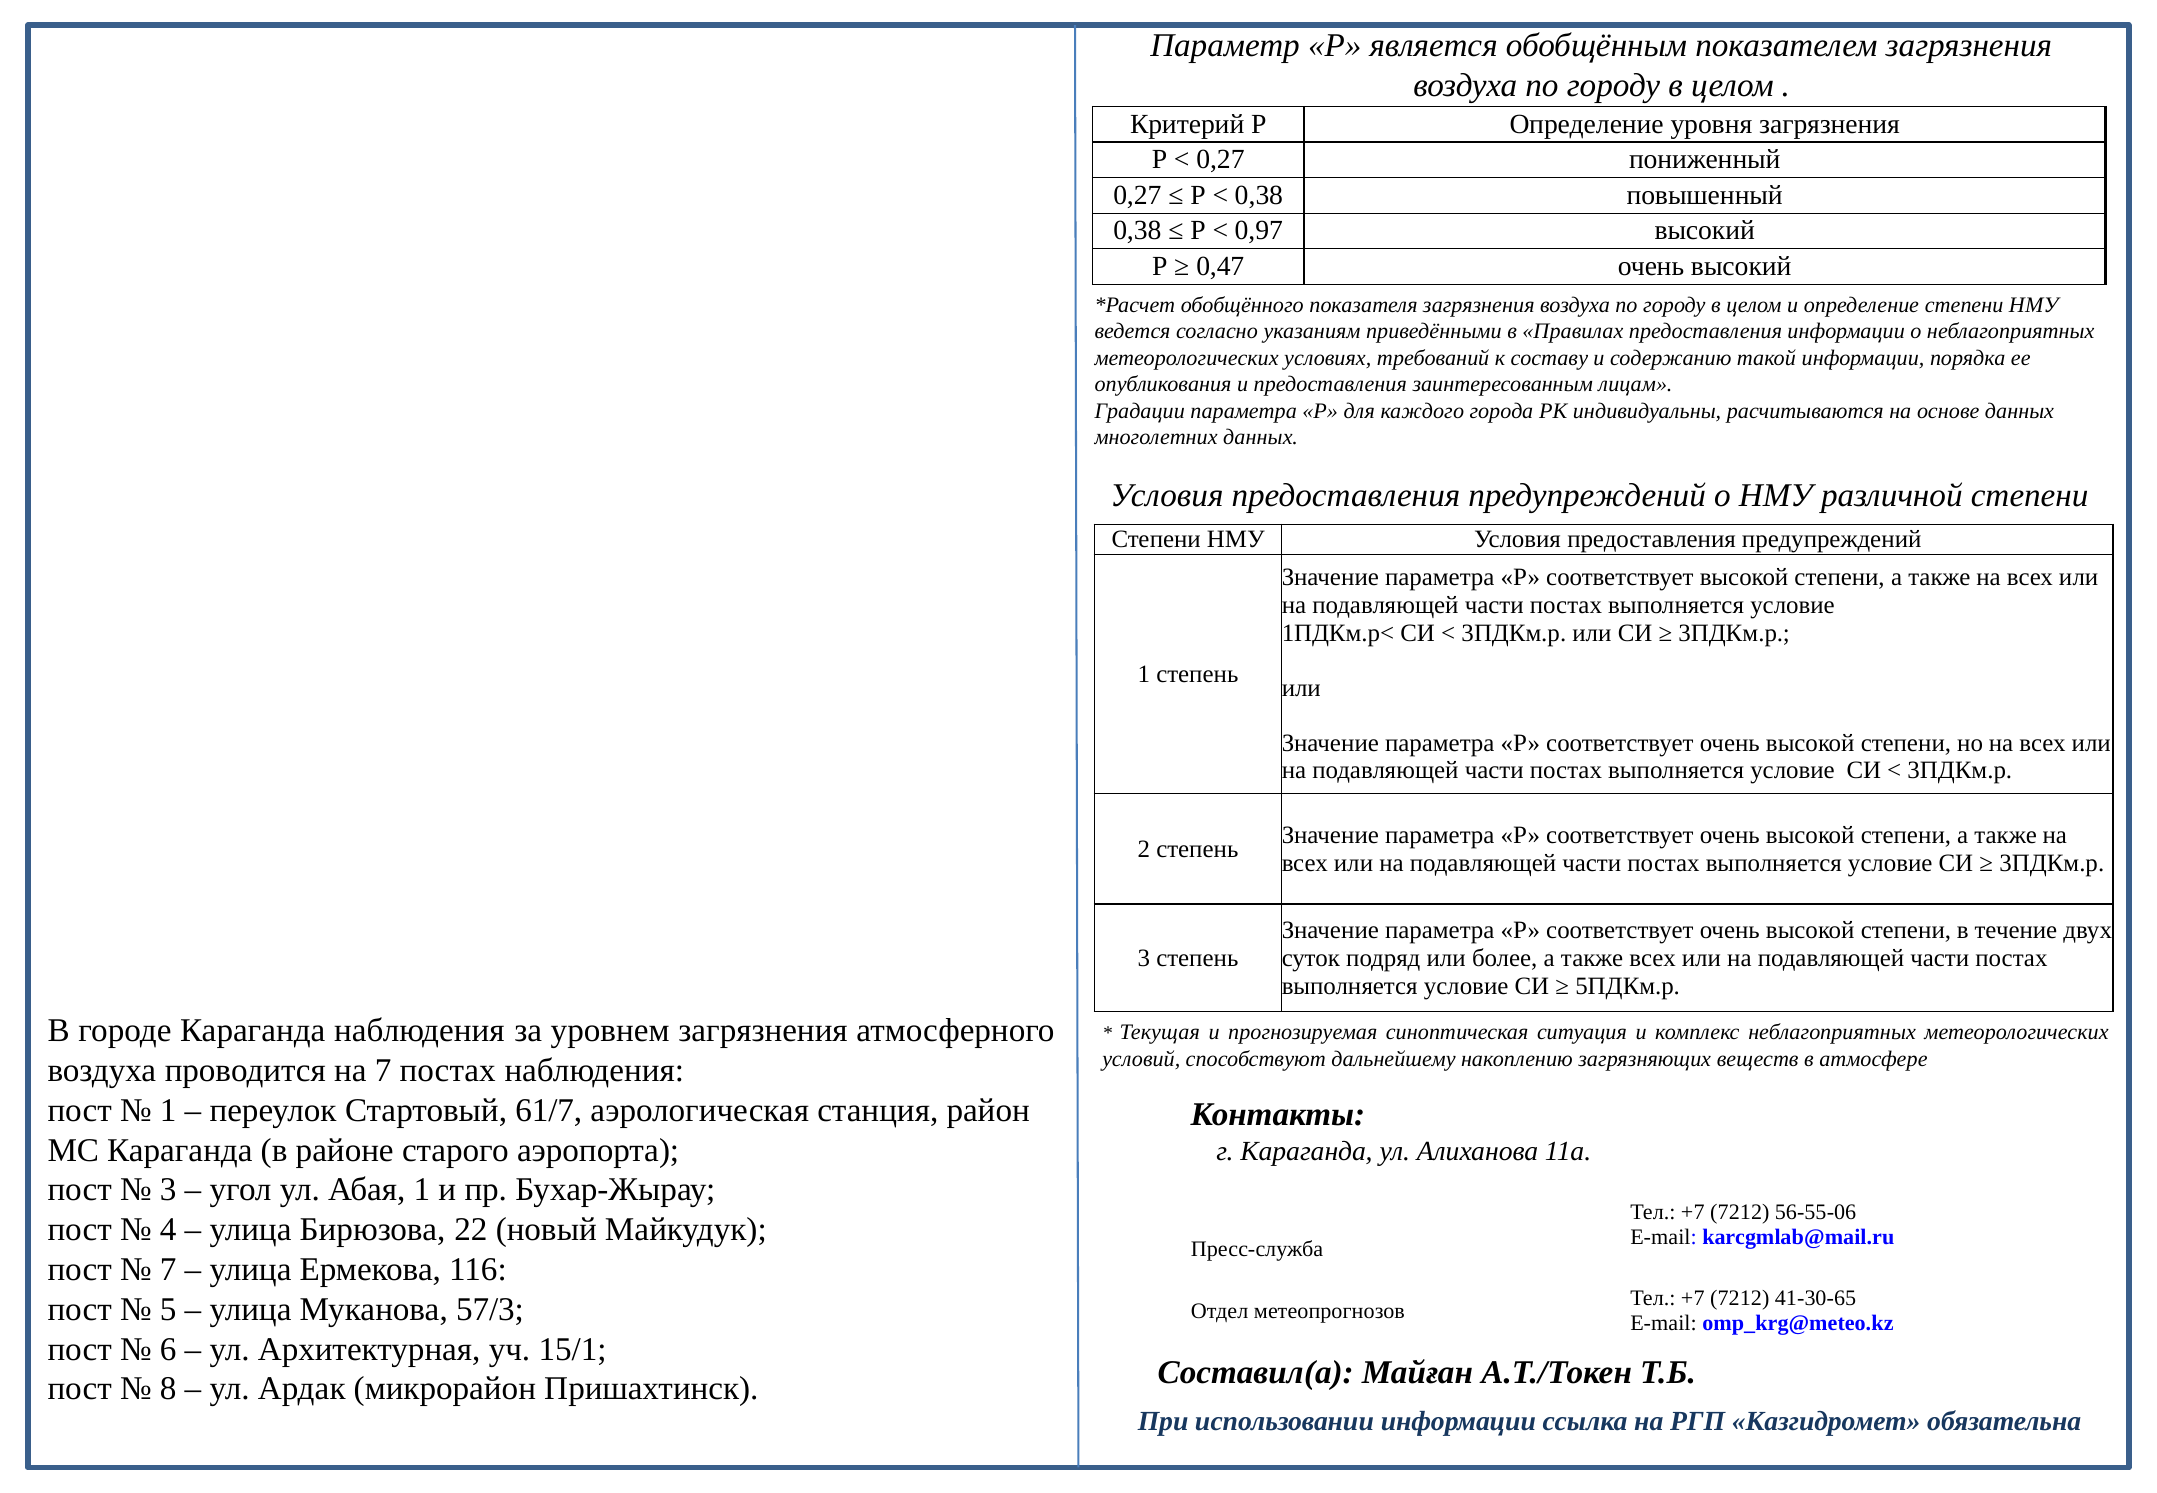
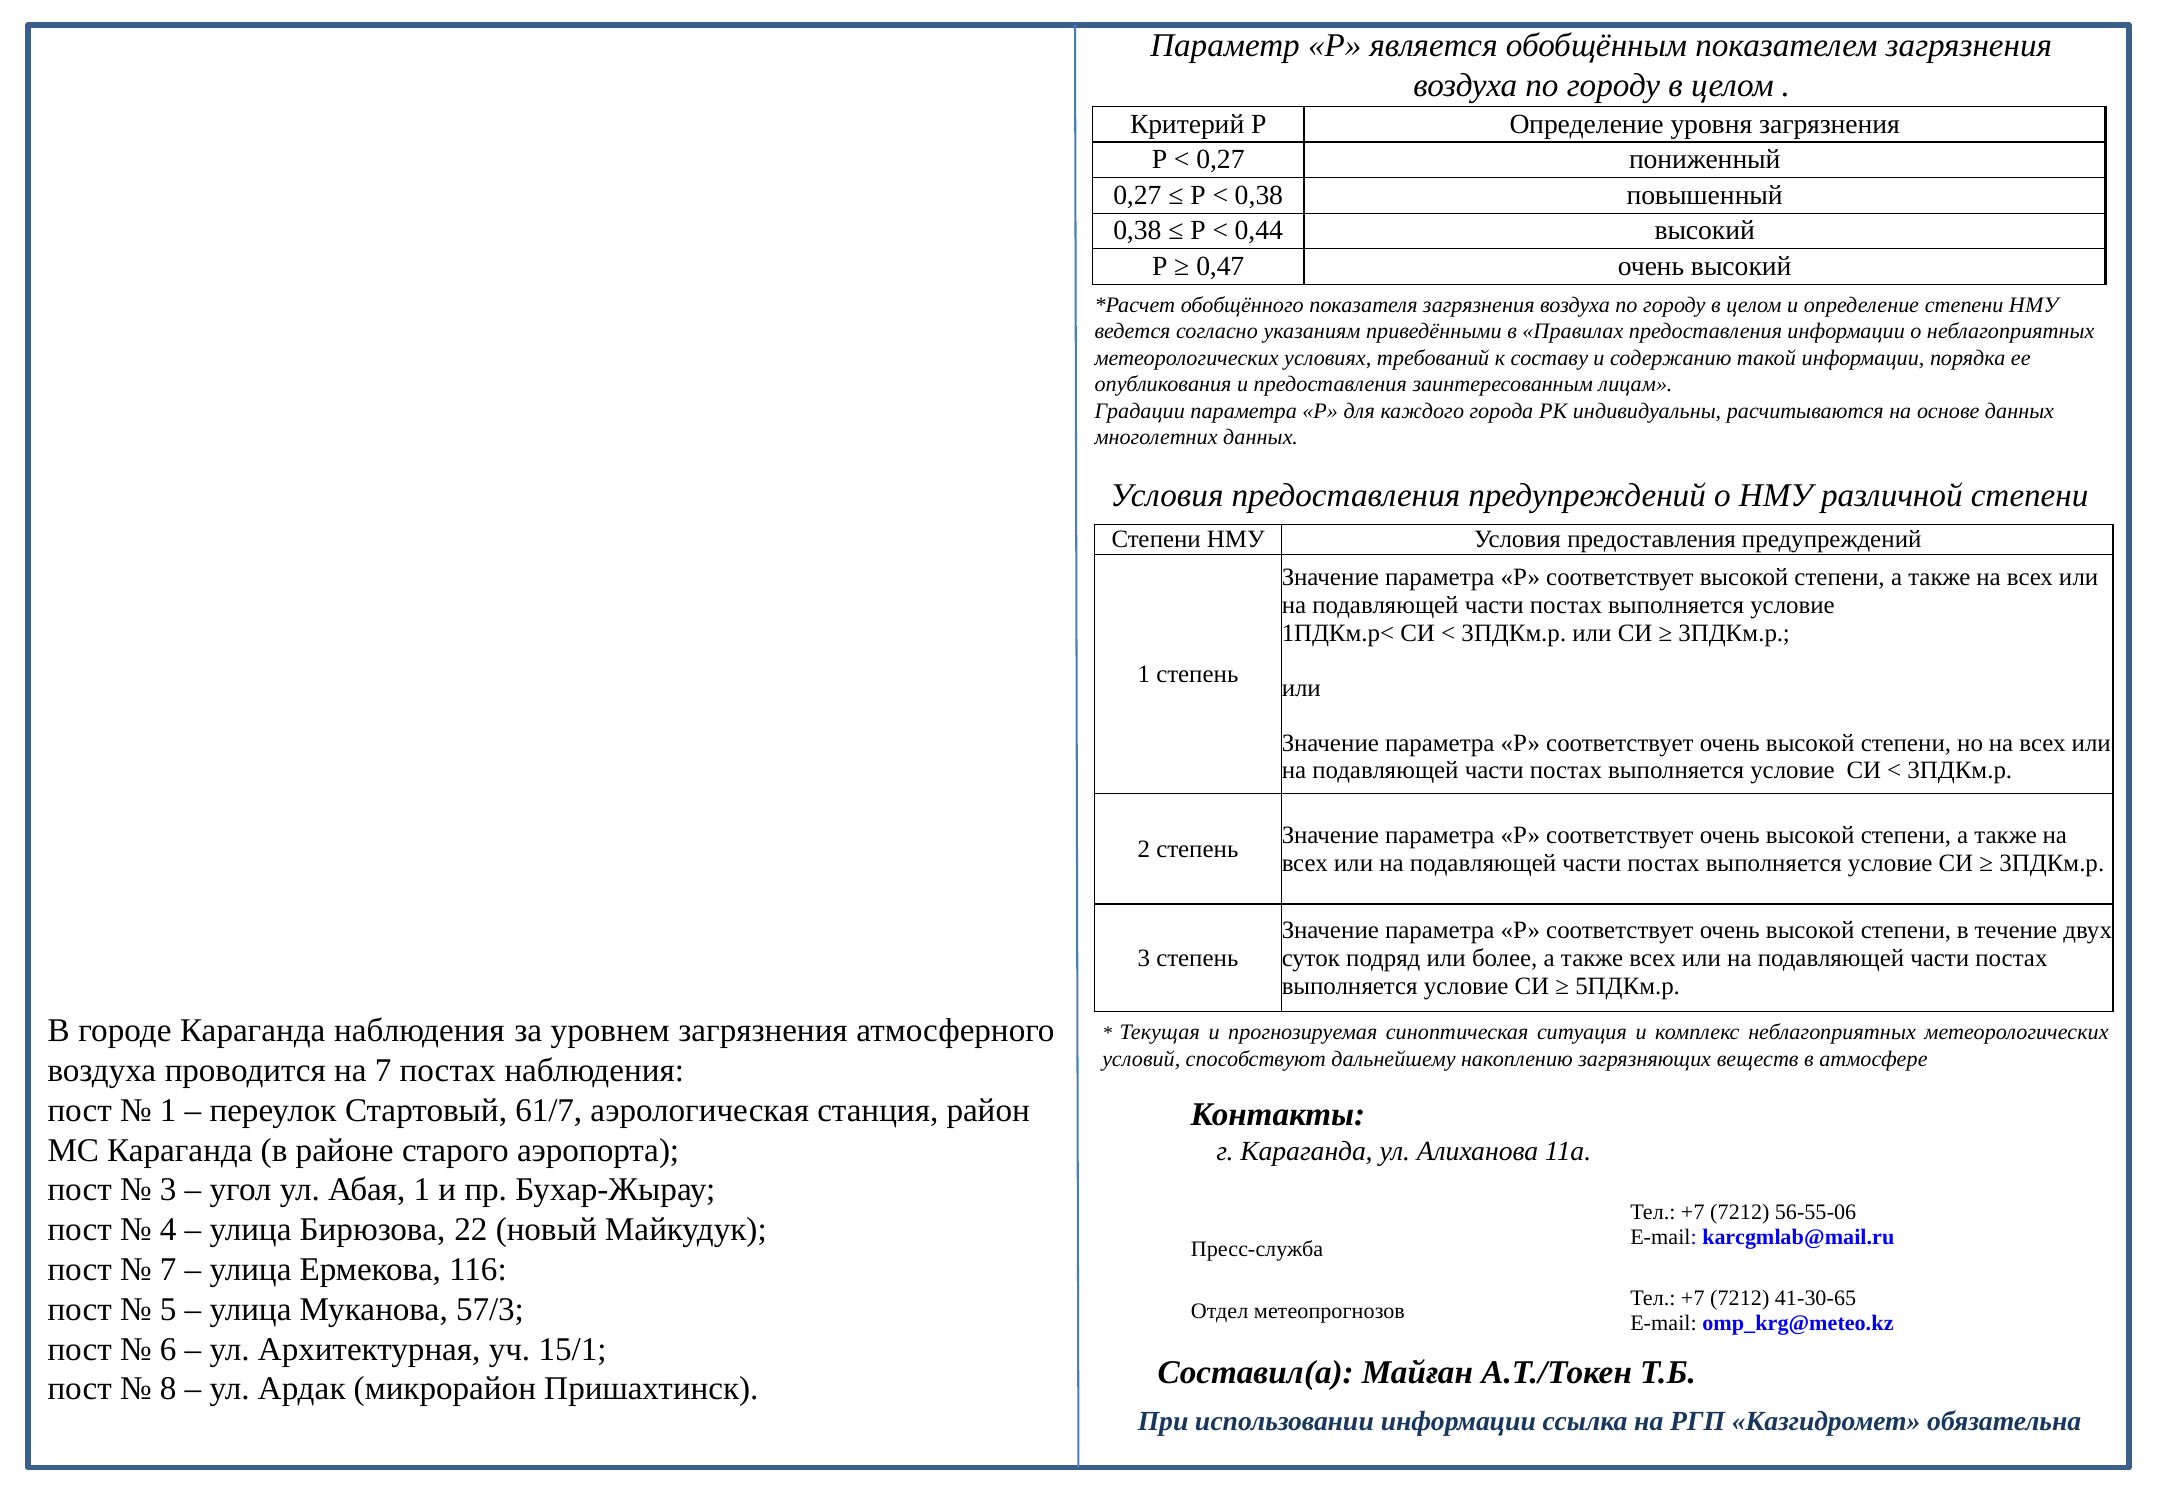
0,97: 0,97 -> 0,44
